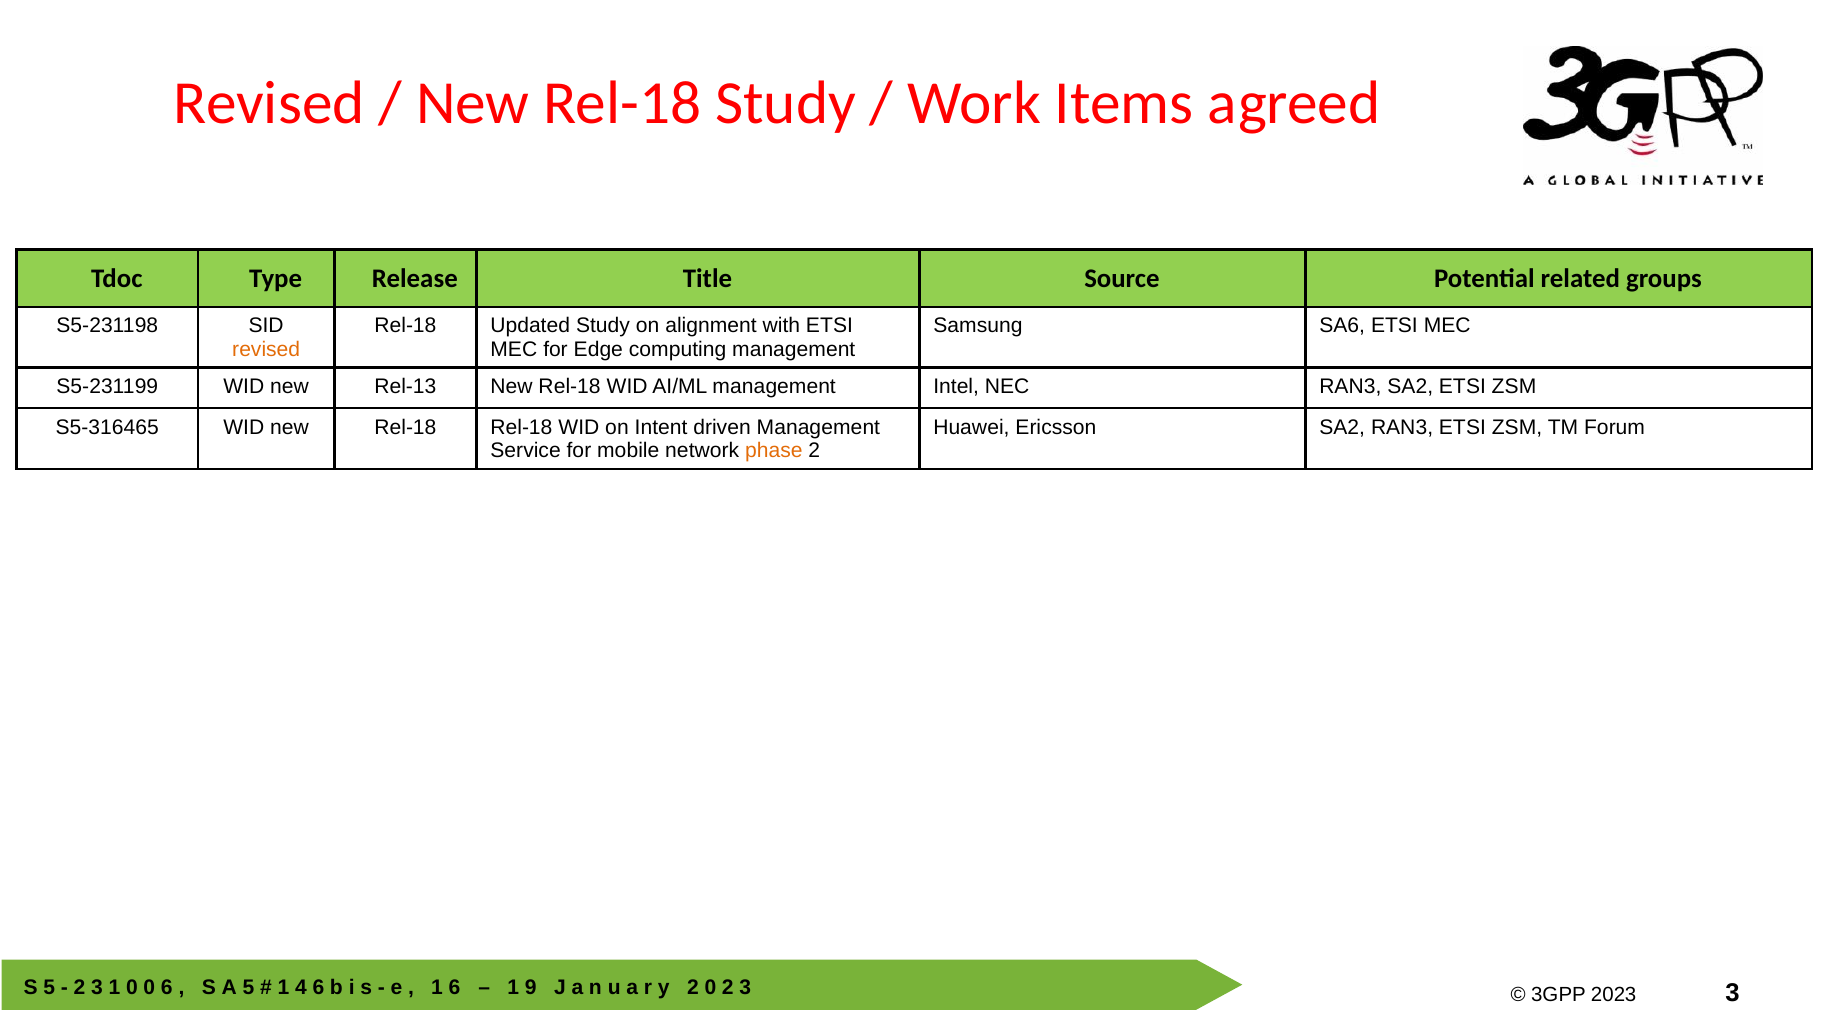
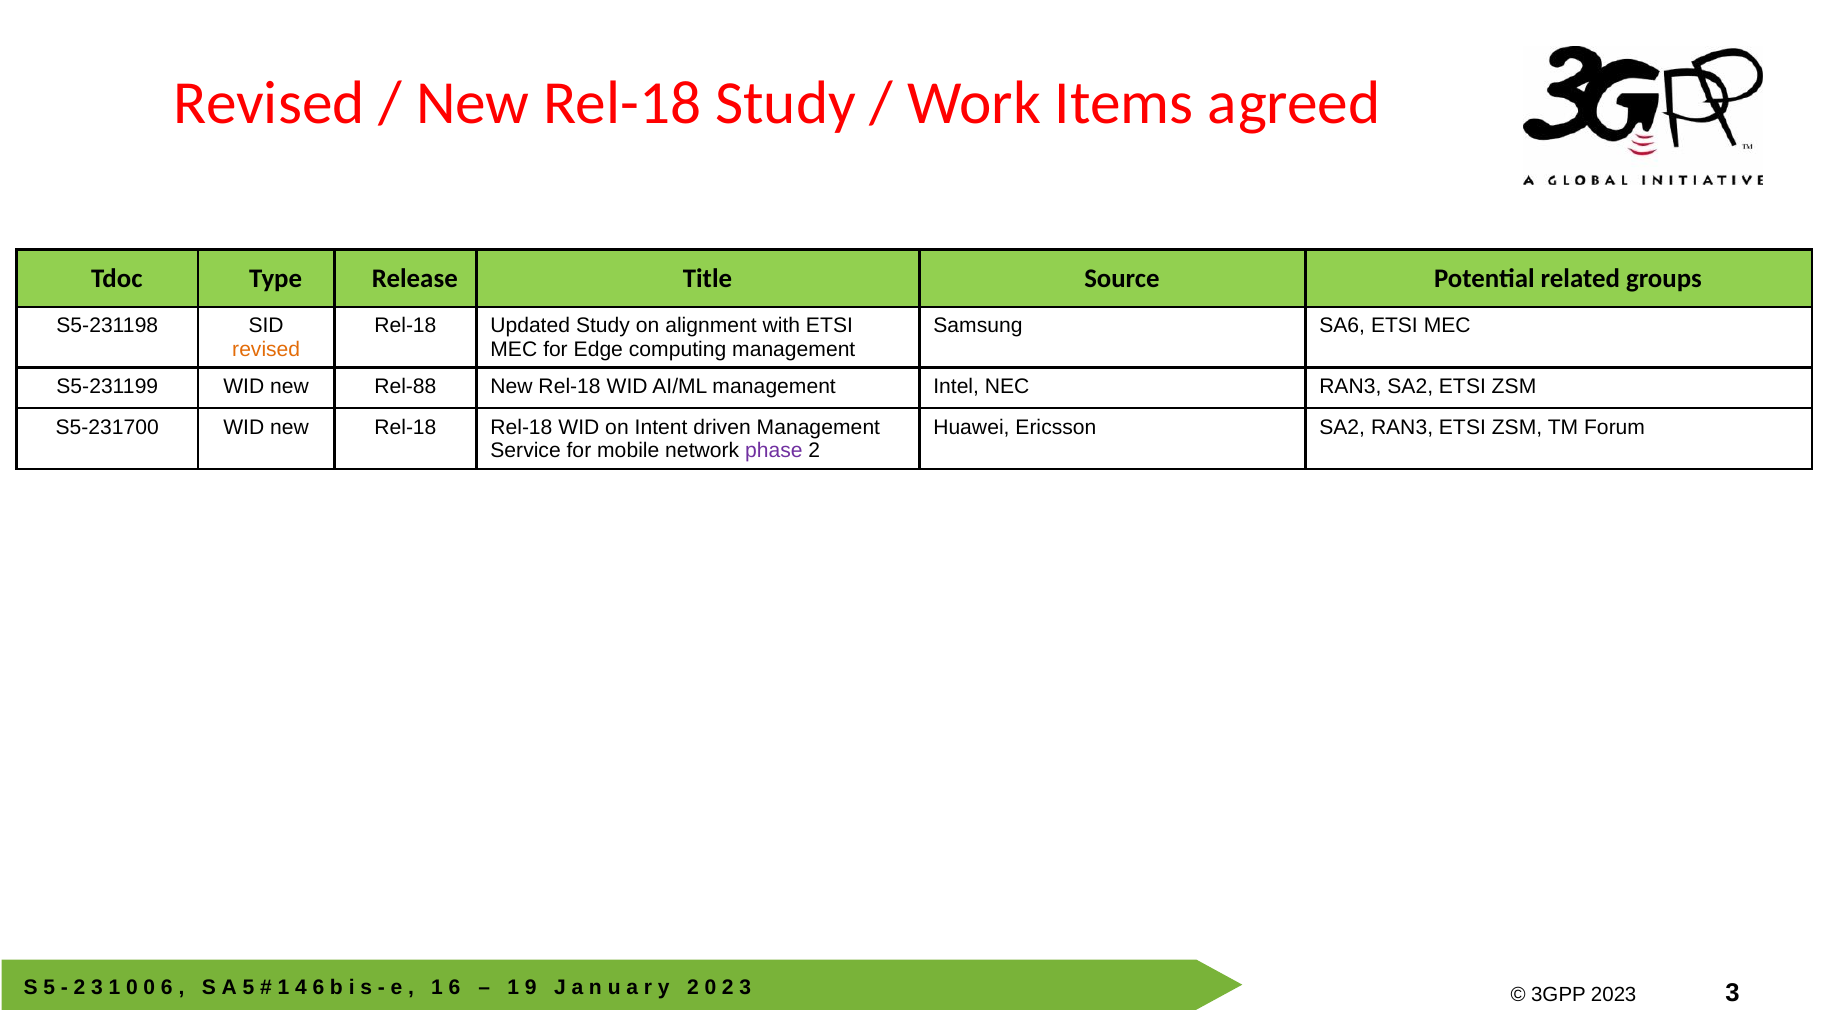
Rel-13: Rel-13 -> Rel-88
S5-316465: S5-316465 -> S5-231700
phase colour: orange -> purple
